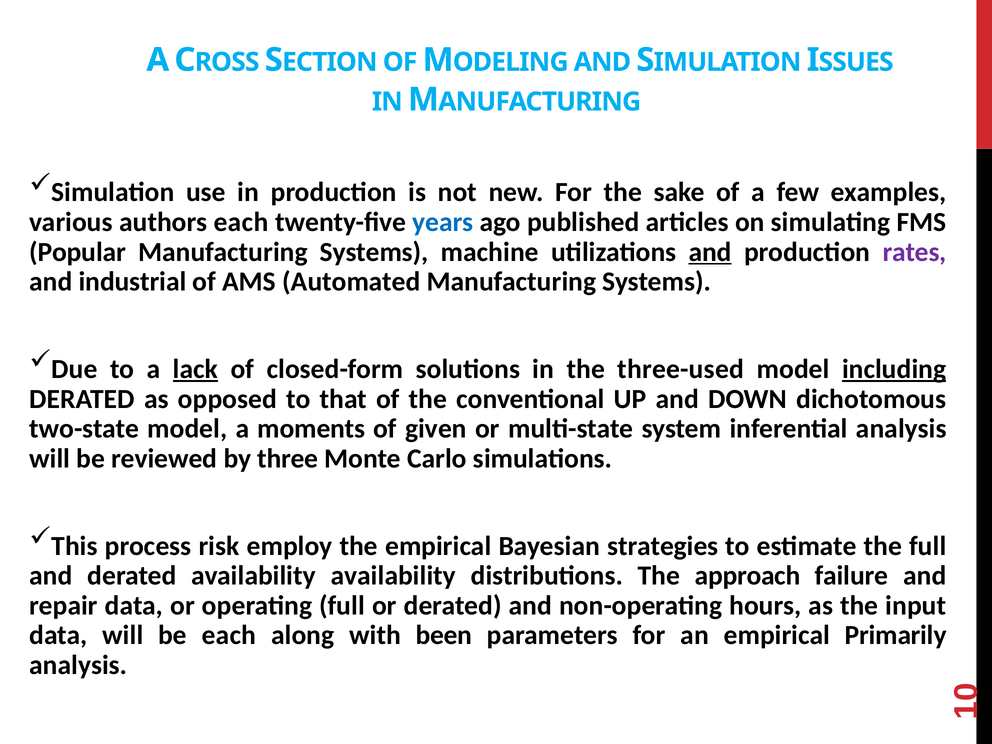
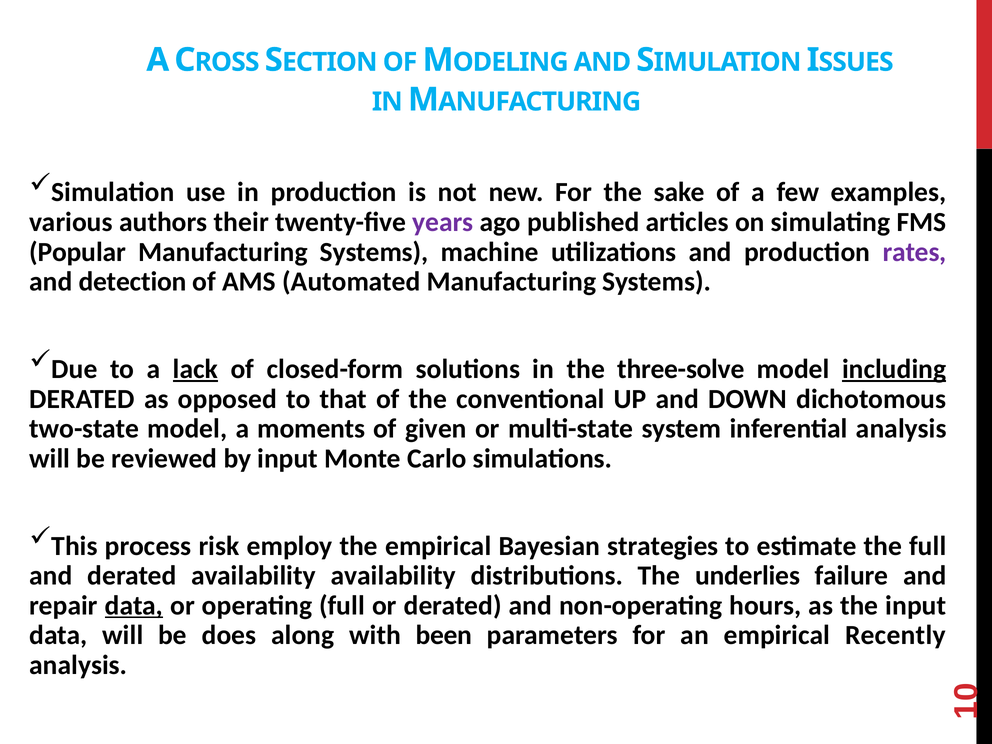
authors each: each -> their
years colour: blue -> purple
and at (710, 252) underline: present -> none
industrial: industrial -> detection
three-used: three-used -> three-solve
by three: three -> input
approach: approach -> underlies
data at (134, 606) underline: none -> present
be each: each -> does
Primarily: Primarily -> Recently
